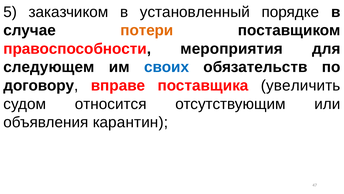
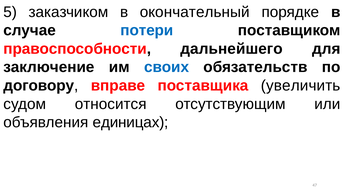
установленный: установленный -> окончательный
потери colour: orange -> blue
мероприятия: мероприятия -> дальнейшего
следующем: следующем -> заключение
карантин: карантин -> единицах
